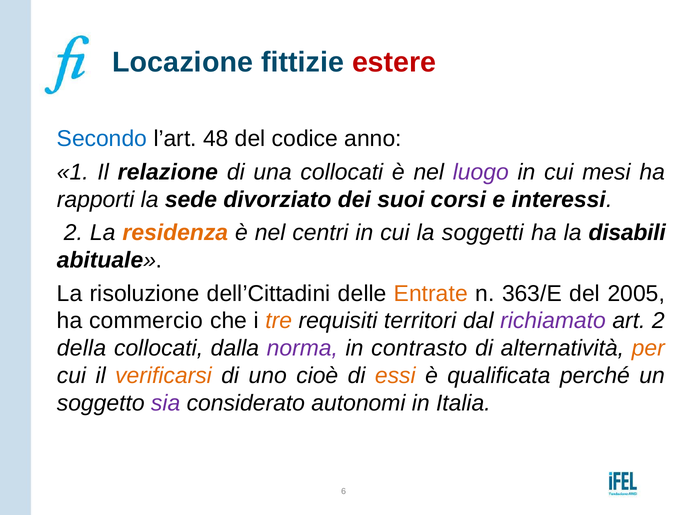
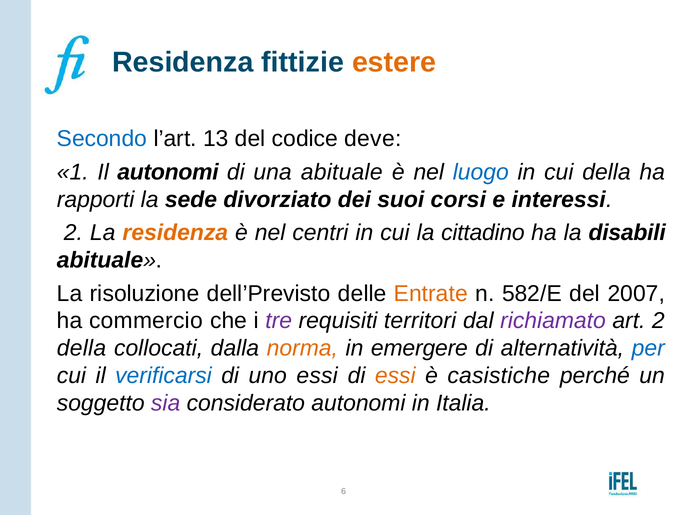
Locazione at (183, 62): Locazione -> Residenza
estere colour: red -> orange
48: 48 -> 13
anno: anno -> deve
Il relazione: relazione -> autonomi
una collocati: collocati -> abituale
luogo colour: purple -> blue
cui mesi: mesi -> della
soggetti: soggetti -> cittadino
dell’Cittadini: dell’Cittadini -> dell’Previsto
363/E: 363/E -> 582/E
2005: 2005 -> 2007
tre colour: orange -> purple
norma colour: purple -> orange
contrasto: contrasto -> emergere
per colour: orange -> blue
verificarsi colour: orange -> blue
uno cioè: cioè -> essi
qualificata: qualificata -> casistiche
